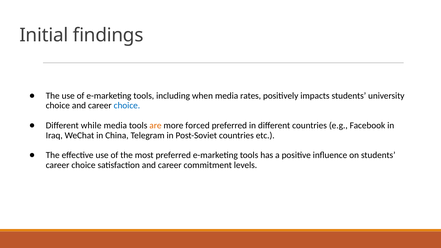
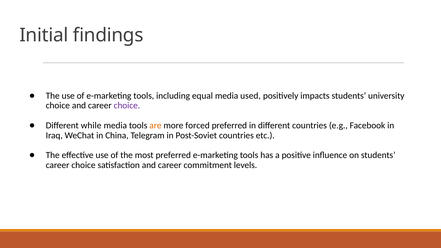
when: when -> equal
rates: rates -> used
choice at (127, 106) colour: blue -> purple
